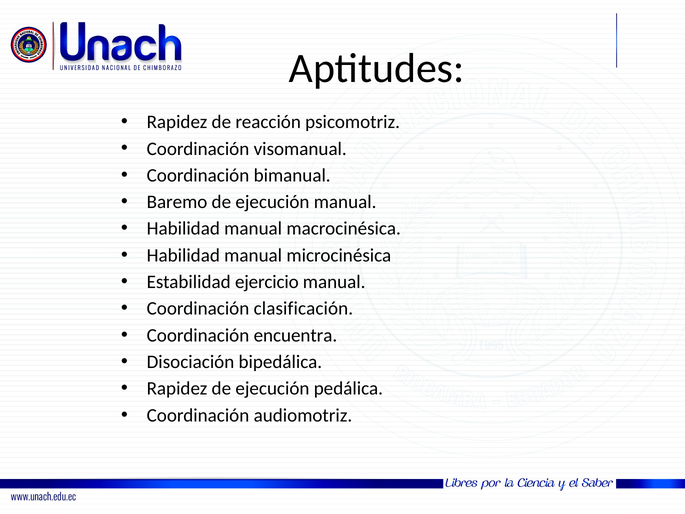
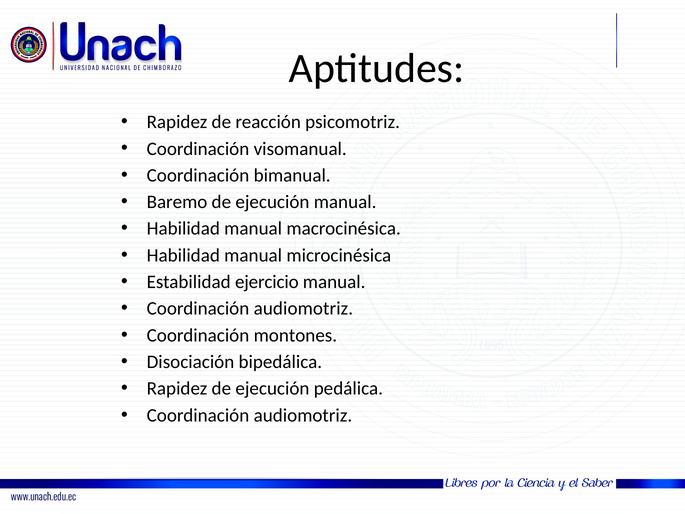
clasificación at (303, 309): clasificación -> audiomotriz
encuentra: encuentra -> montones
